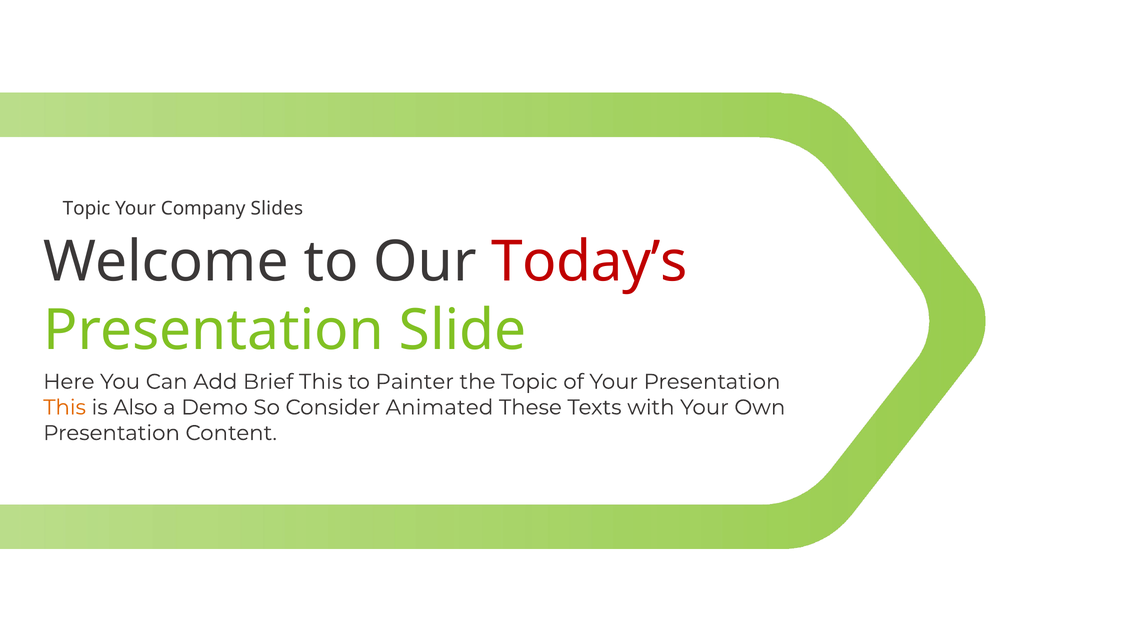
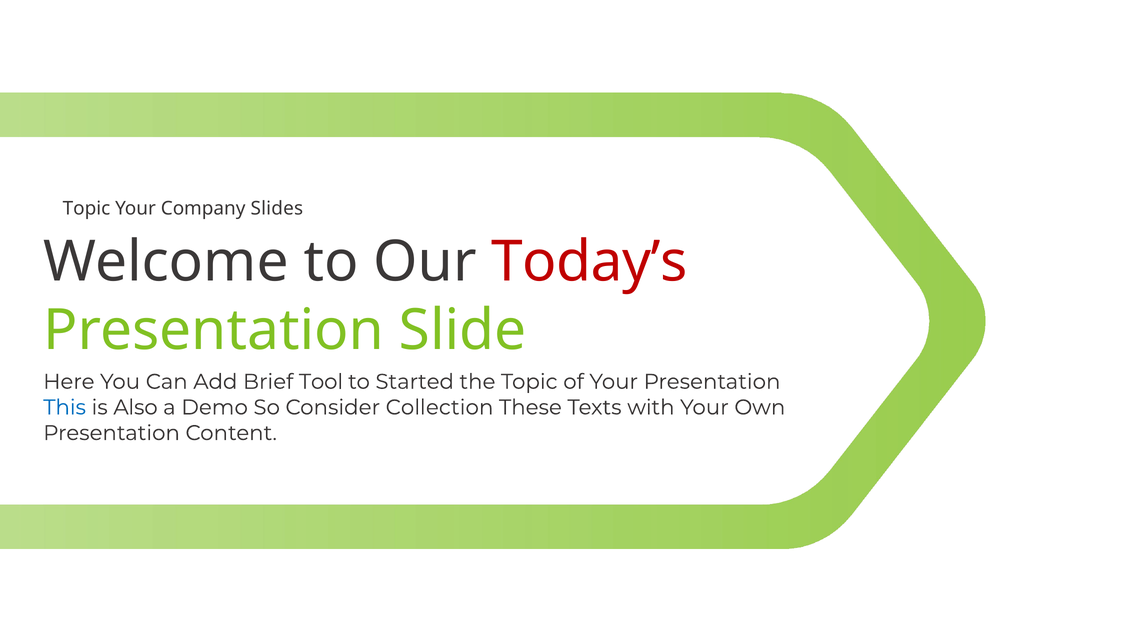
Brief This: This -> Tool
Painter: Painter -> Started
This at (65, 407) colour: orange -> blue
Animated: Animated -> Collection
